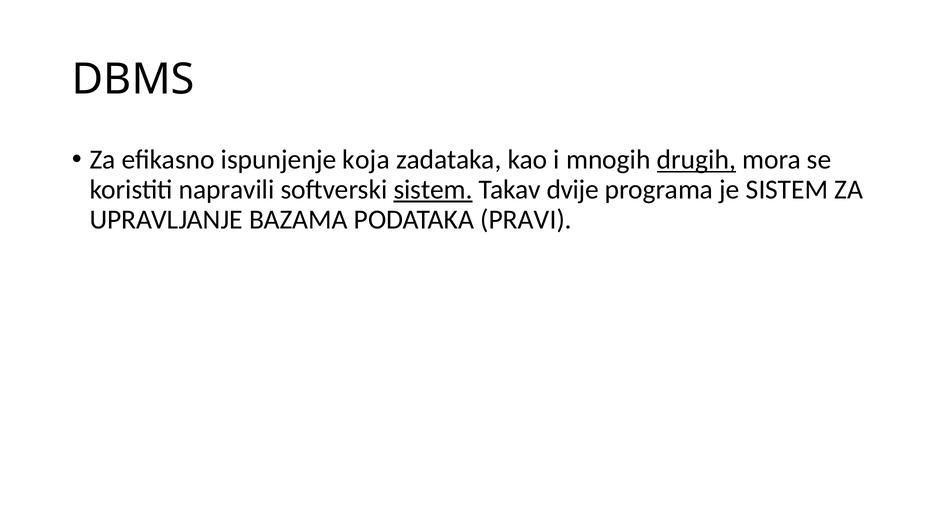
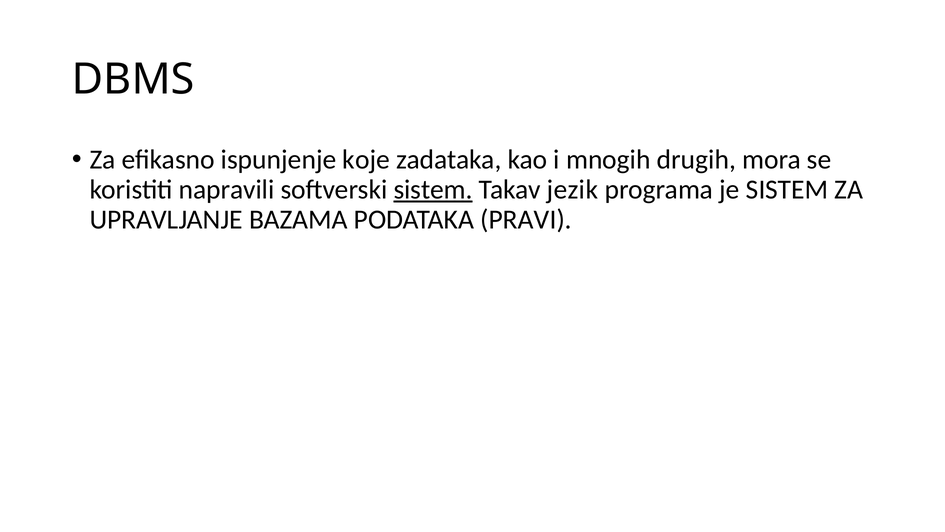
koja: koja -> koje
drugih underline: present -> none
dvije: dvije -> jezik
